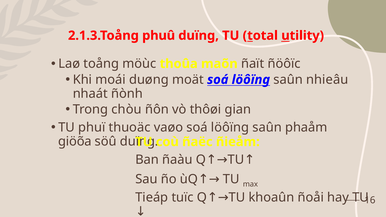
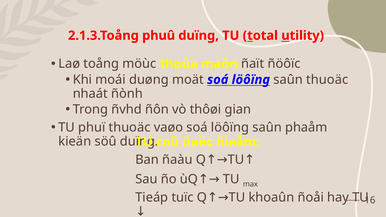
saûn nhieâu: nhieâu -> thuoäc
chòu: chòu -> ñvhd
giöõa: giöõa -> kieän
